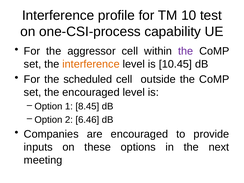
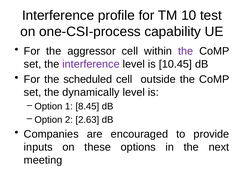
interference at (91, 64) colour: orange -> purple
the encouraged: encouraged -> dynamically
6.46: 6.46 -> 2.63
